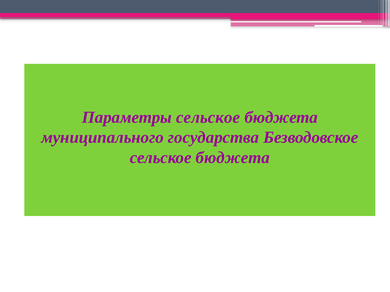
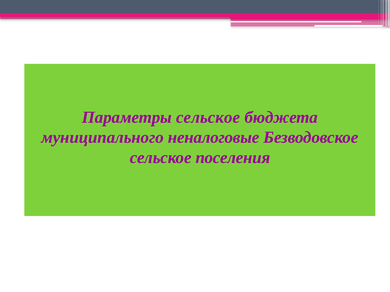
государства: государства -> неналоговые
бюджета at (233, 158): бюджета -> поселения
